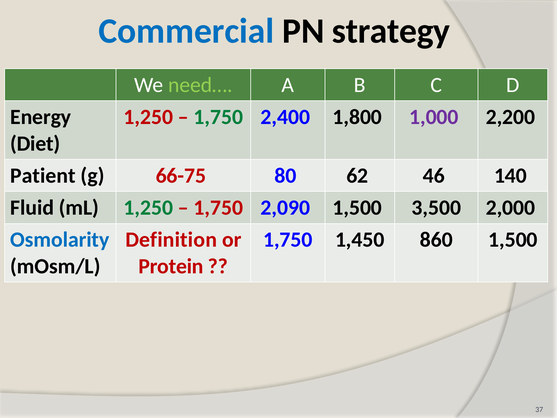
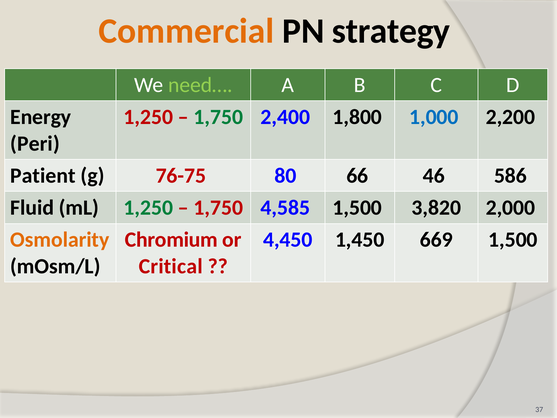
Commercial colour: blue -> orange
1,000 colour: purple -> blue
Diet: Diet -> Peri
66-75: 66-75 -> 76-75
62: 62 -> 66
140: 140 -> 586
2,090: 2,090 -> 4,585
3,500: 3,500 -> 3,820
Osmolarity colour: blue -> orange
Definition: Definition -> Chromium
1,750 at (288, 240): 1,750 -> 4,450
860: 860 -> 669
Protein: Protein -> Critical
